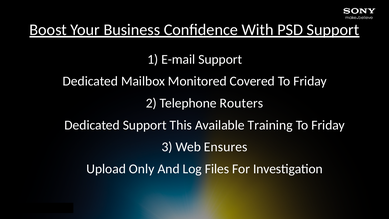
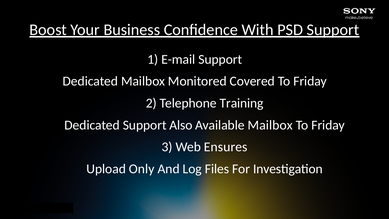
Routers: Routers -> Training
This: This -> Also
Available Training: Training -> Mailbox
